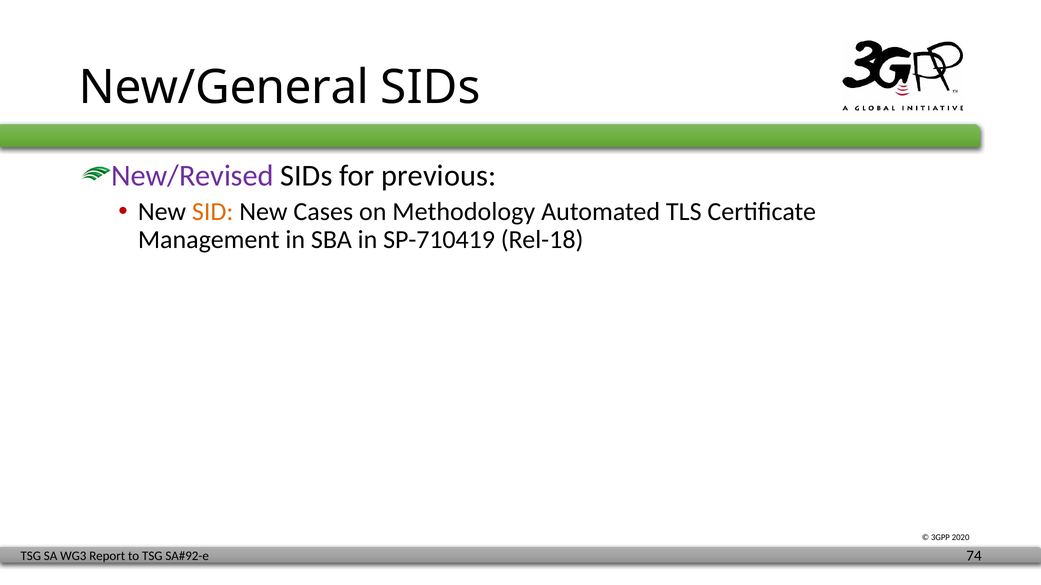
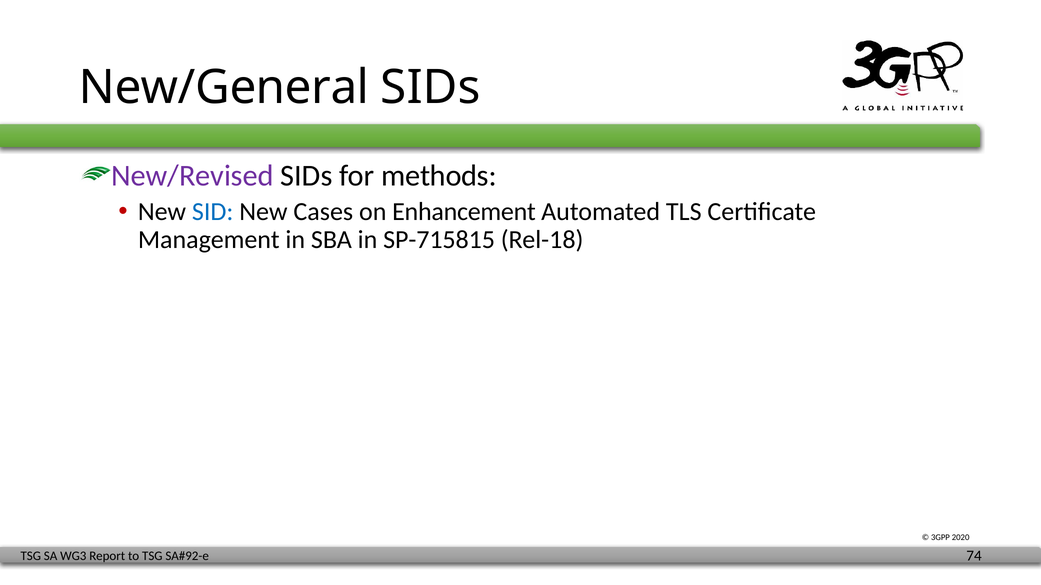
previous: previous -> methods
SID colour: orange -> blue
Methodology: Methodology -> Enhancement
SP-710419: SP-710419 -> SP-715815
